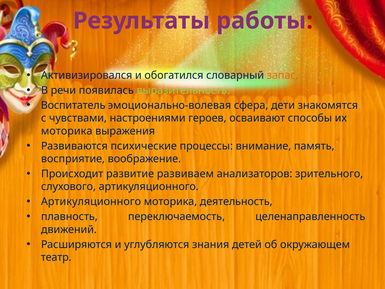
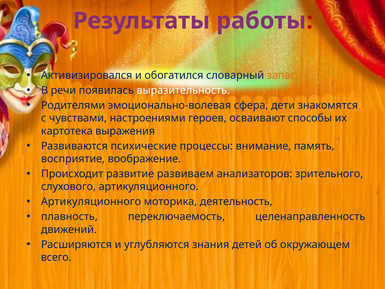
выразительность colour: light green -> white
Воспитатель: Воспитатель -> Родителями
моторика at (67, 131): моторика -> картотека
театр: театр -> всего
